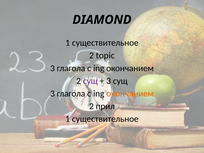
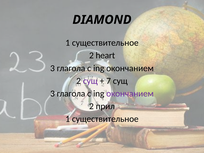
topic: topic -> heart
3 at (109, 81): 3 -> 7
окончанием at (130, 94) colour: orange -> purple
